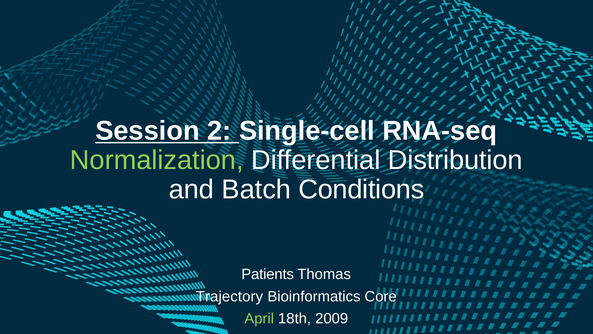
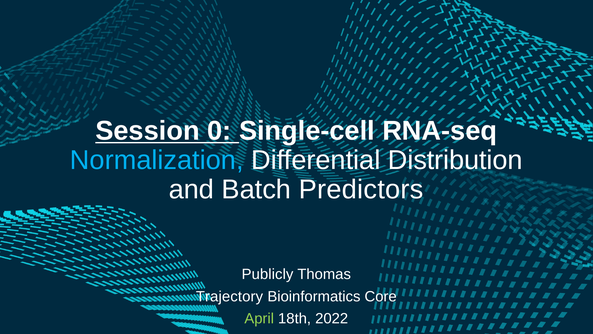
2: 2 -> 0
Normalization colour: light green -> light blue
Conditions: Conditions -> Predictors
Patients: Patients -> Publicly
2009: 2009 -> 2022
